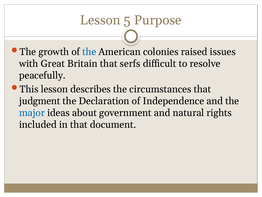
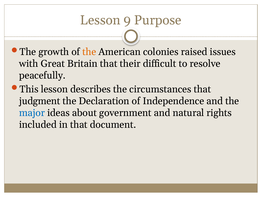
5: 5 -> 9
the at (89, 52) colour: blue -> orange
serfs: serfs -> their
